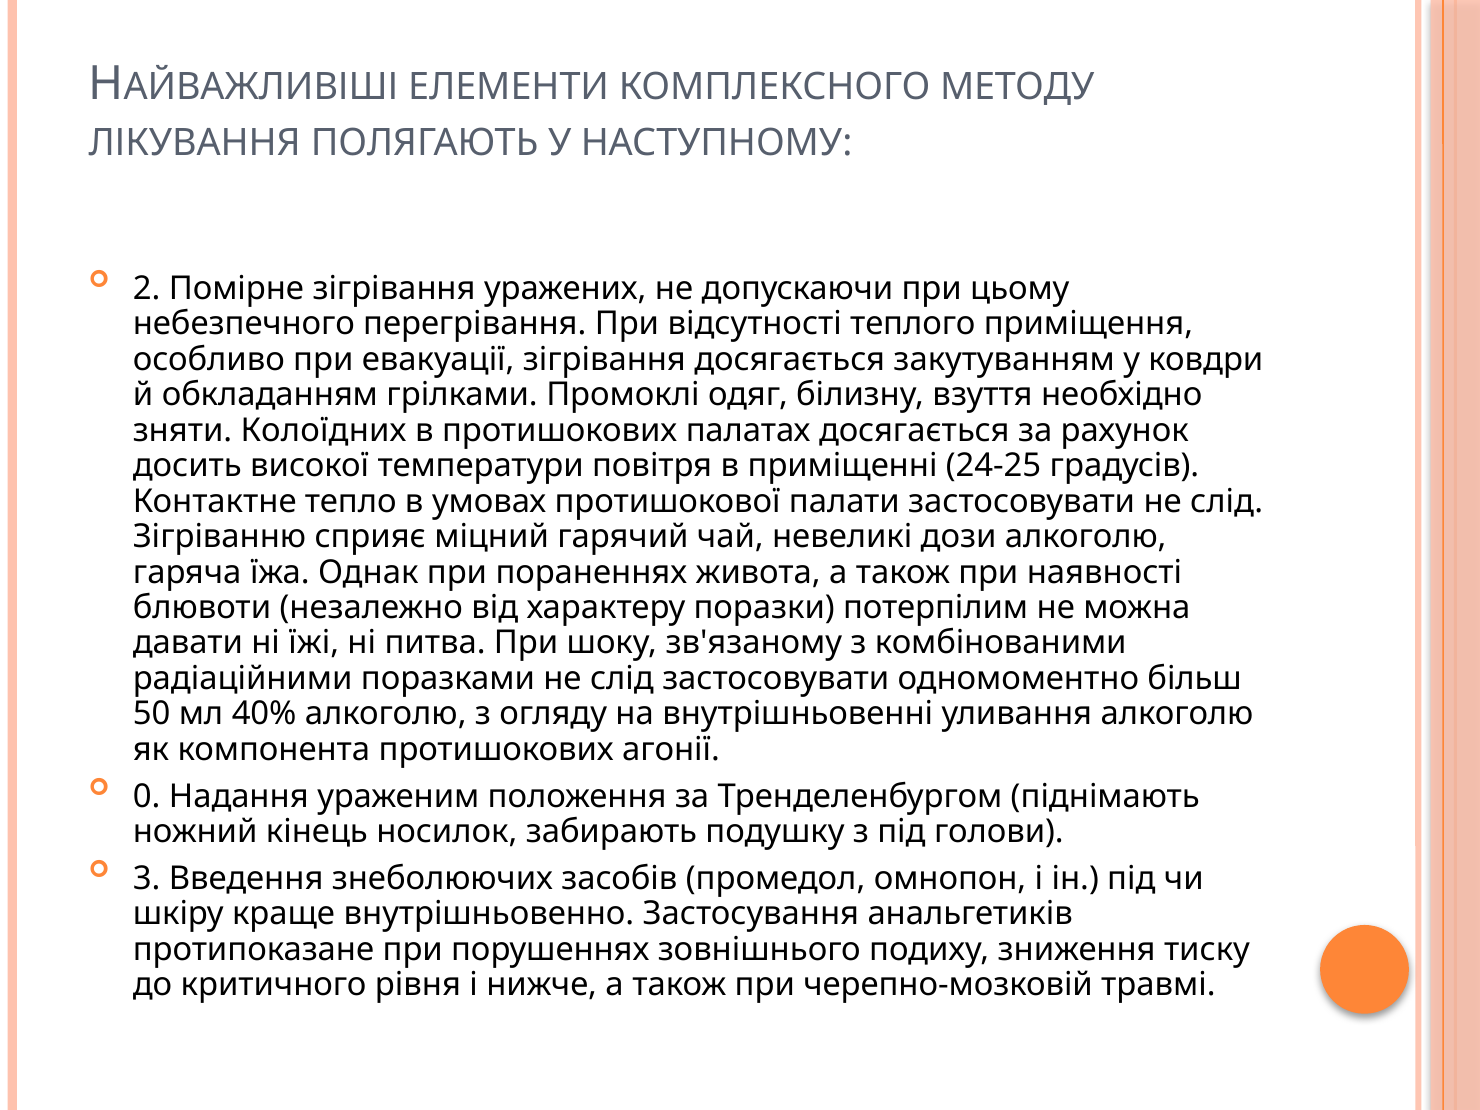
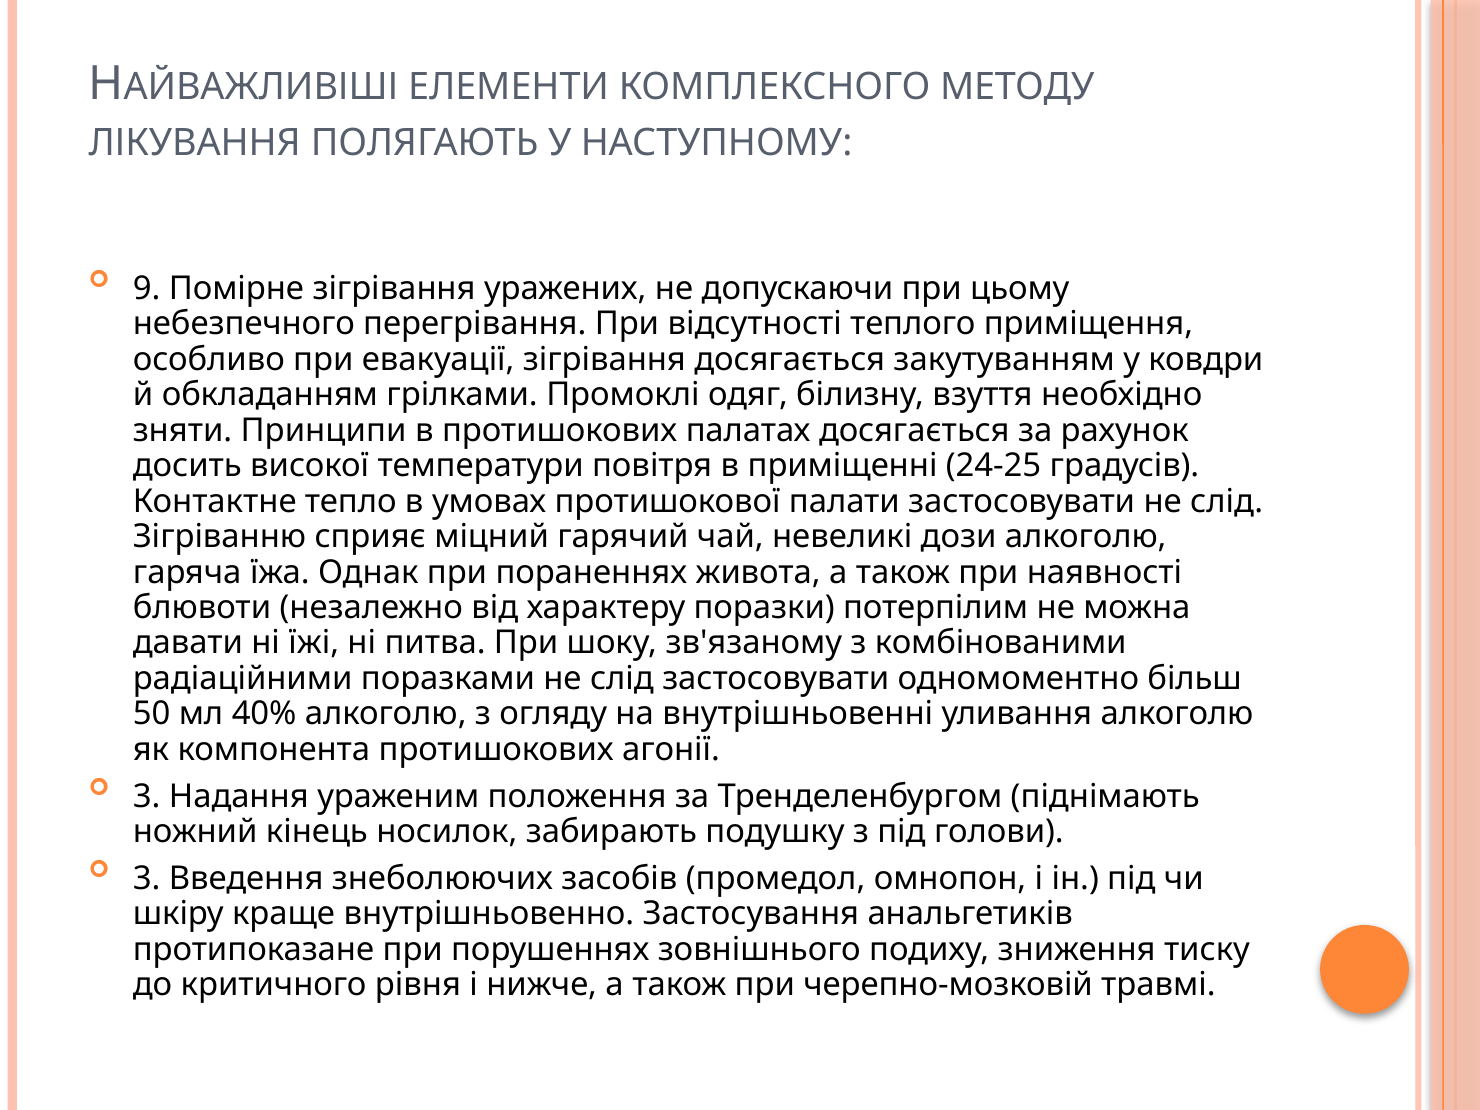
2: 2 -> 9
Колоїдних: Колоїдних -> Принципи
0 at (147, 796): 0 -> 3
